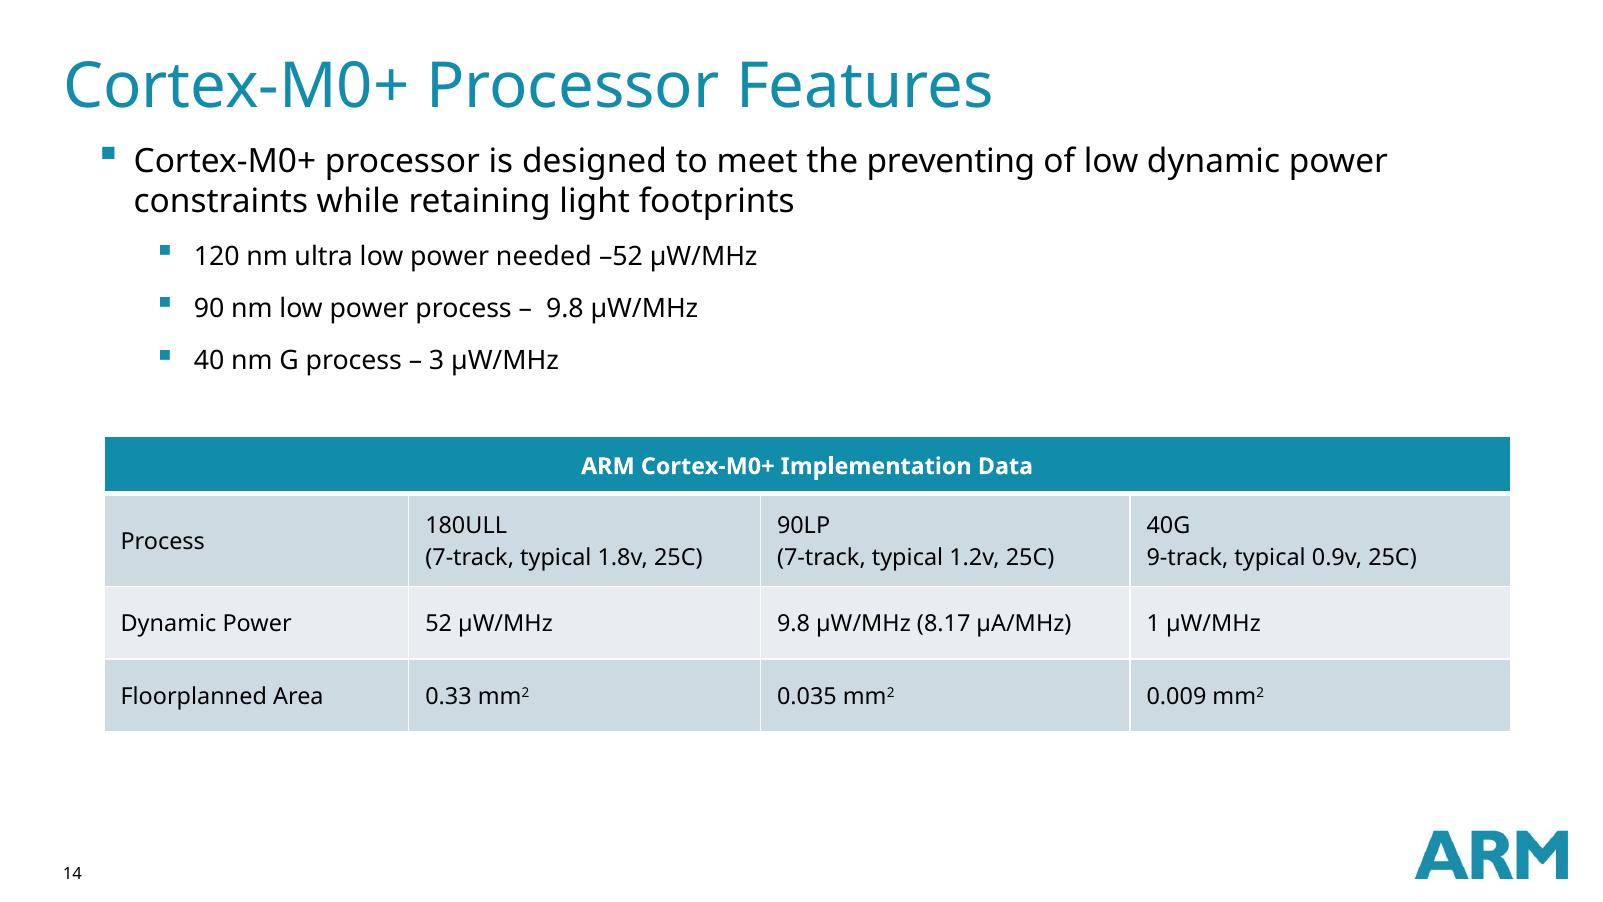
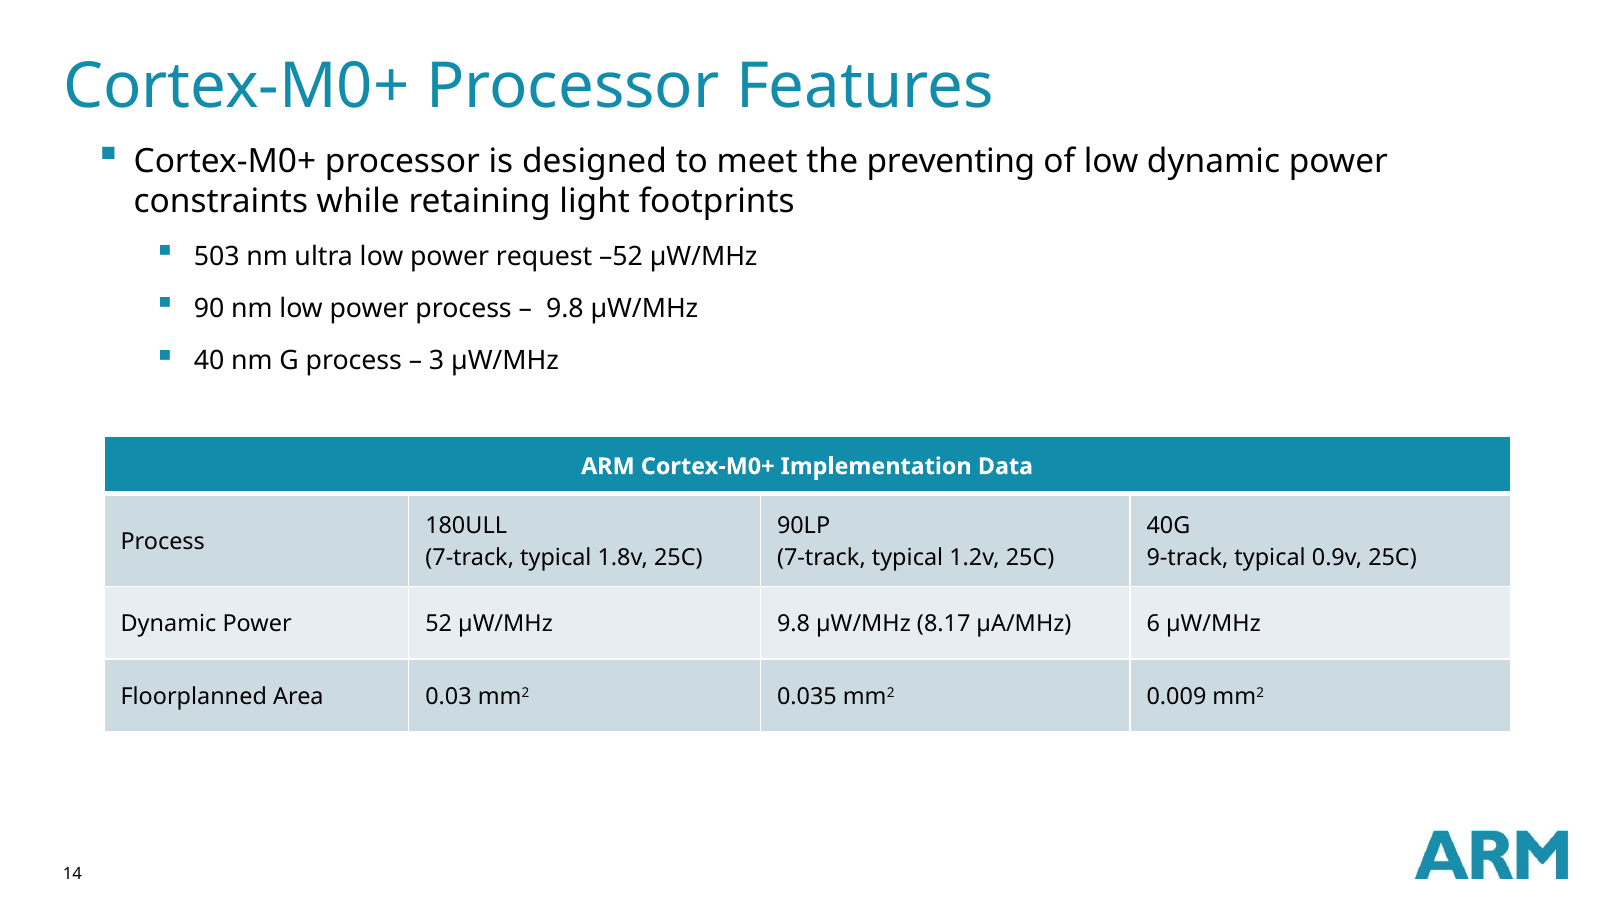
120: 120 -> 503
needed: needed -> request
1: 1 -> 6
0.33: 0.33 -> 0.03
